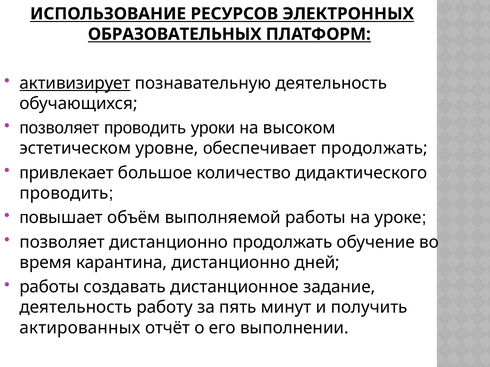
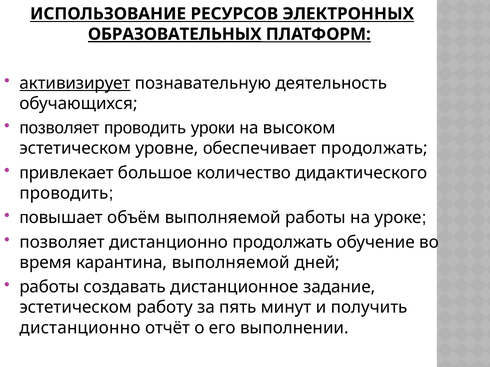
ОБРАЗОВАТЕЛЬНЫХ underline: none -> present
карантина дистанционно: дистанционно -> выполняемой
деятельность at (76, 308): деятельность -> эстетическом
актированных at (80, 328): актированных -> дистанционно
